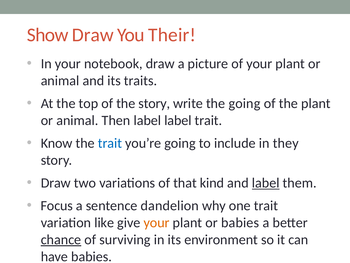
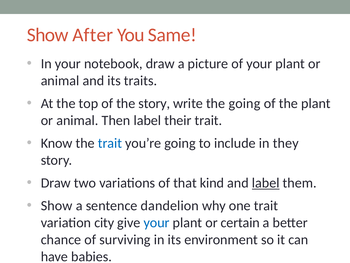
Show Draw: Draw -> After
Their: Their -> Same
label label: label -> their
Focus at (57, 205): Focus -> Show
like: like -> city
your at (157, 222) colour: orange -> blue
or babies: babies -> certain
chance underline: present -> none
